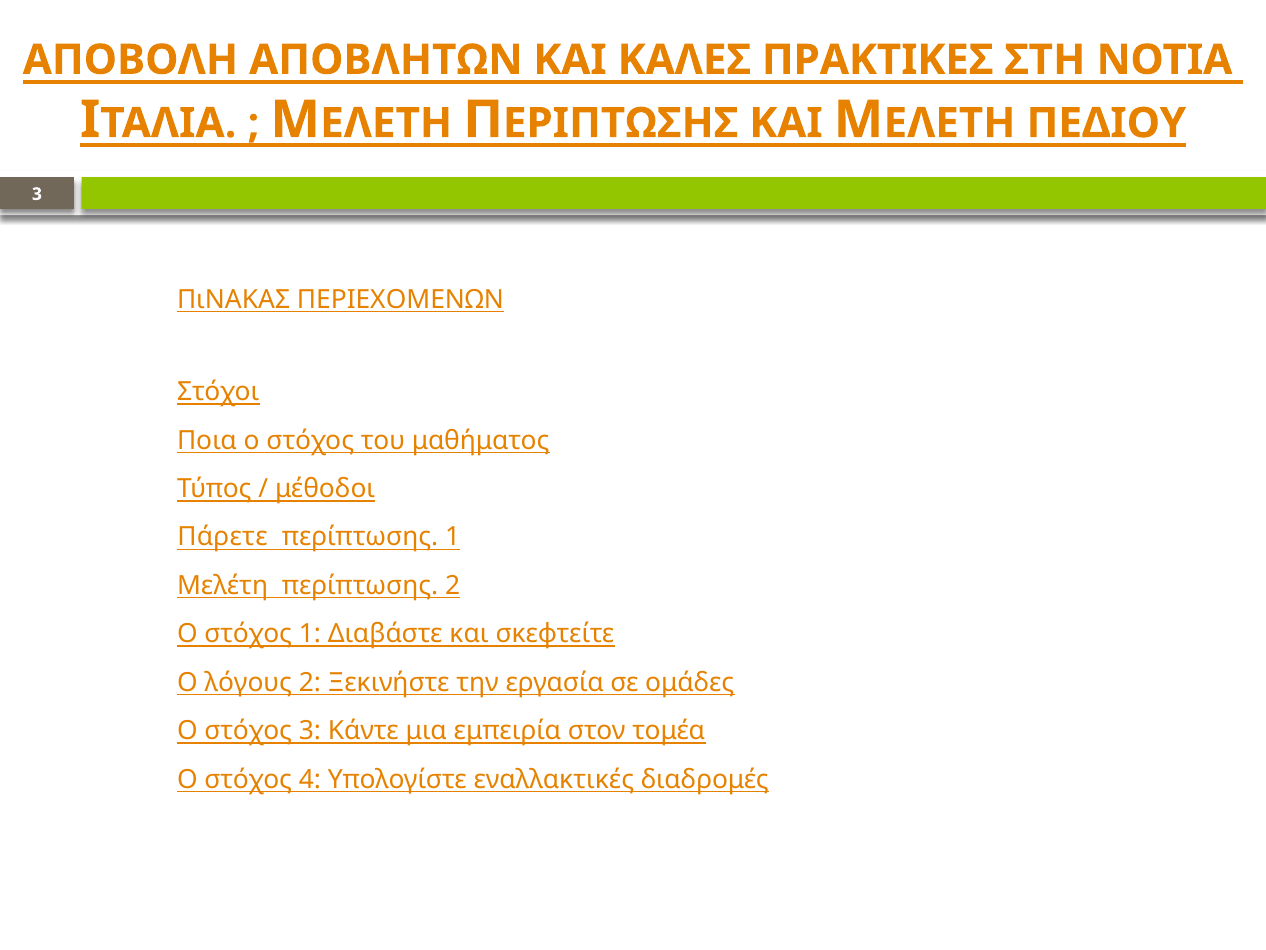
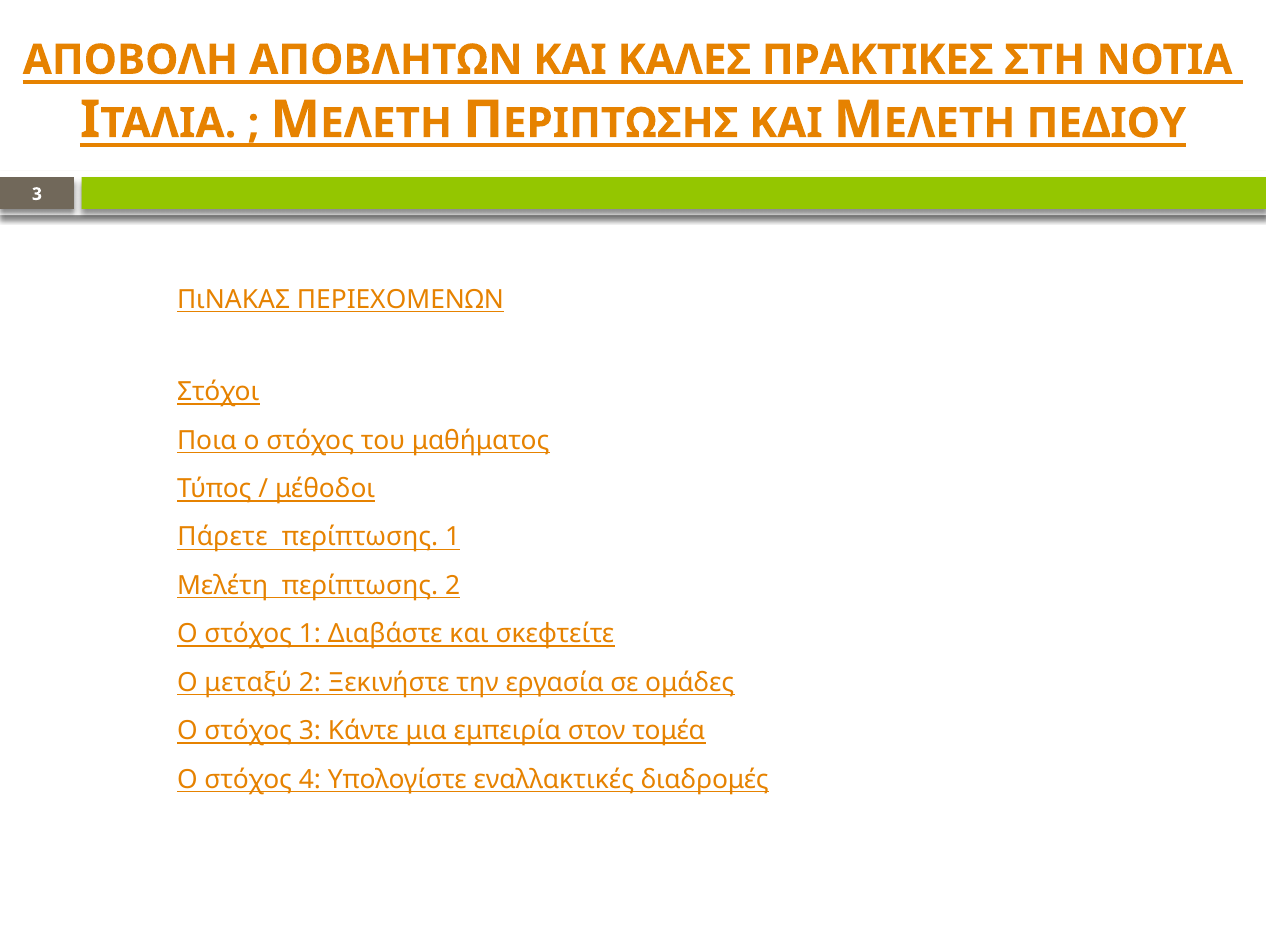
λόγους: λόγους -> μεταξύ
